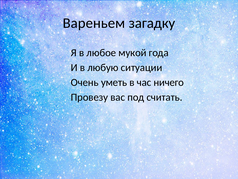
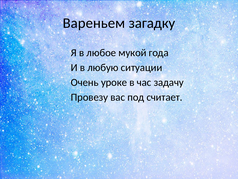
уметь: уметь -> уроке
ничего: ничего -> задачу
считать: считать -> считает
